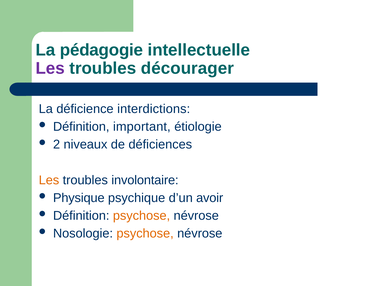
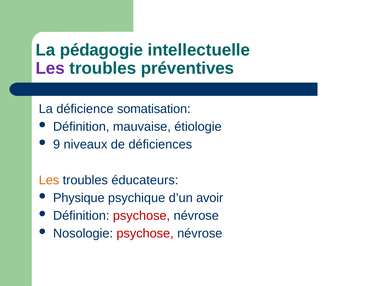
décourager: décourager -> préventives
interdictions: interdictions -> somatisation
important: important -> mauvaise
2: 2 -> 9
involontaire: involontaire -> éducateurs
psychose at (142, 215) colour: orange -> red
psychose at (145, 233) colour: orange -> red
